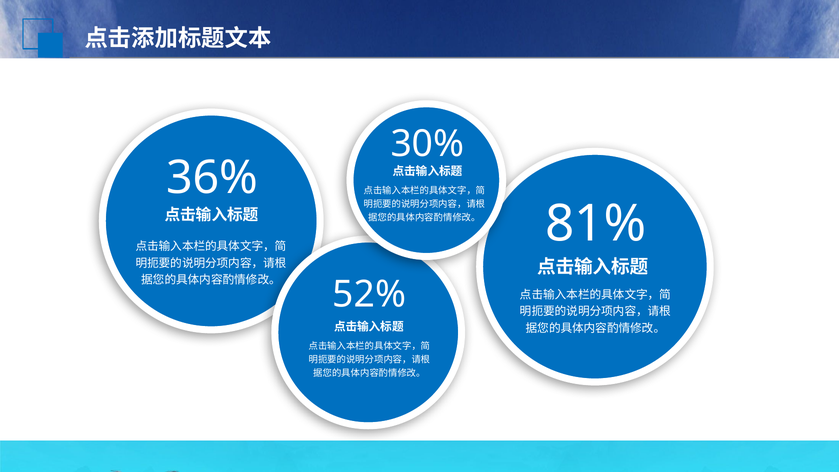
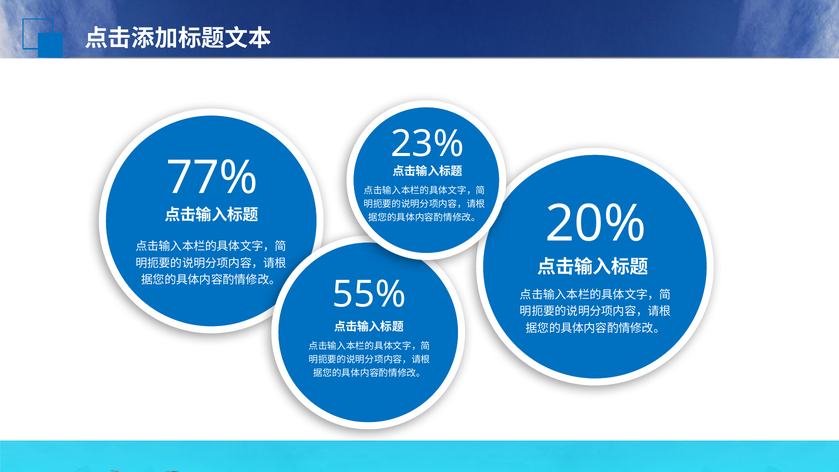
30%: 30% -> 23%
36%: 36% -> 77%
81%: 81% -> 20%
52%: 52% -> 55%
